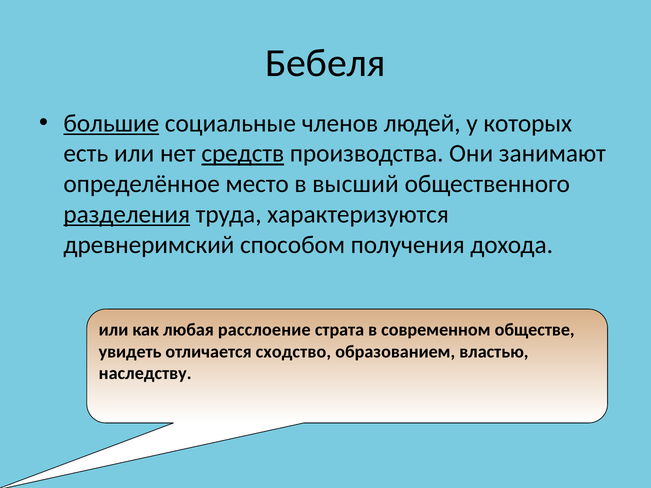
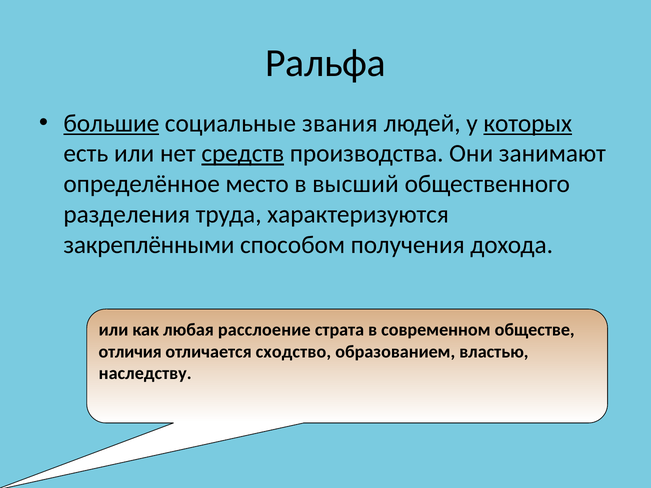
Бебеля: Бебеля -> Ральфа
членов: членов -> звания
которых underline: none -> present
разделения underline: present -> none
древнеримский: древнеримский -> закреплёнными
увидеть: увидеть -> отличия
